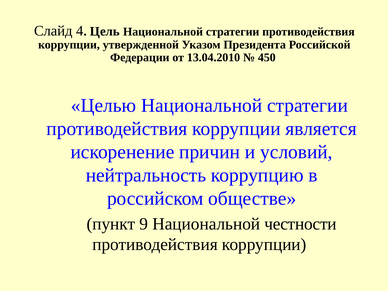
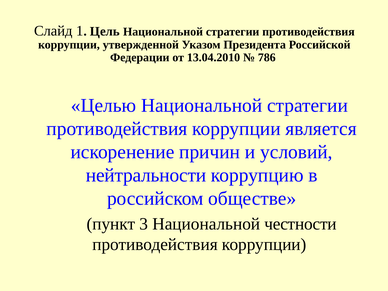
4: 4 -> 1
450: 450 -> 786
нейтральность: нейтральность -> нейтральности
9: 9 -> 3
